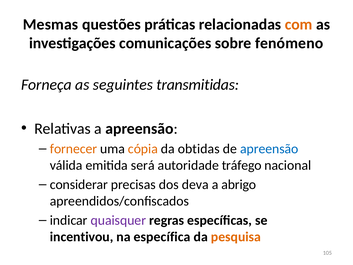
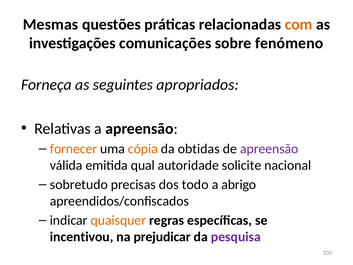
transmitidas: transmitidas -> apropriados
apreensão at (269, 149) colour: blue -> purple
será: será -> qual
tráfego: tráfego -> solicite
considerar: considerar -> sobretudo
deva: deva -> todo
quaisquer colour: purple -> orange
específica: específica -> prejudicar
pesquisa colour: orange -> purple
